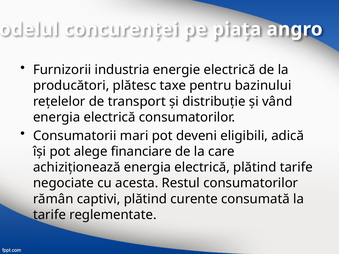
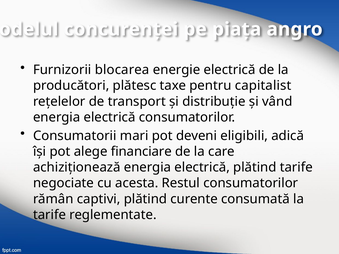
industria: industria -> blocarea
bazinului: bazinului -> capitalist
